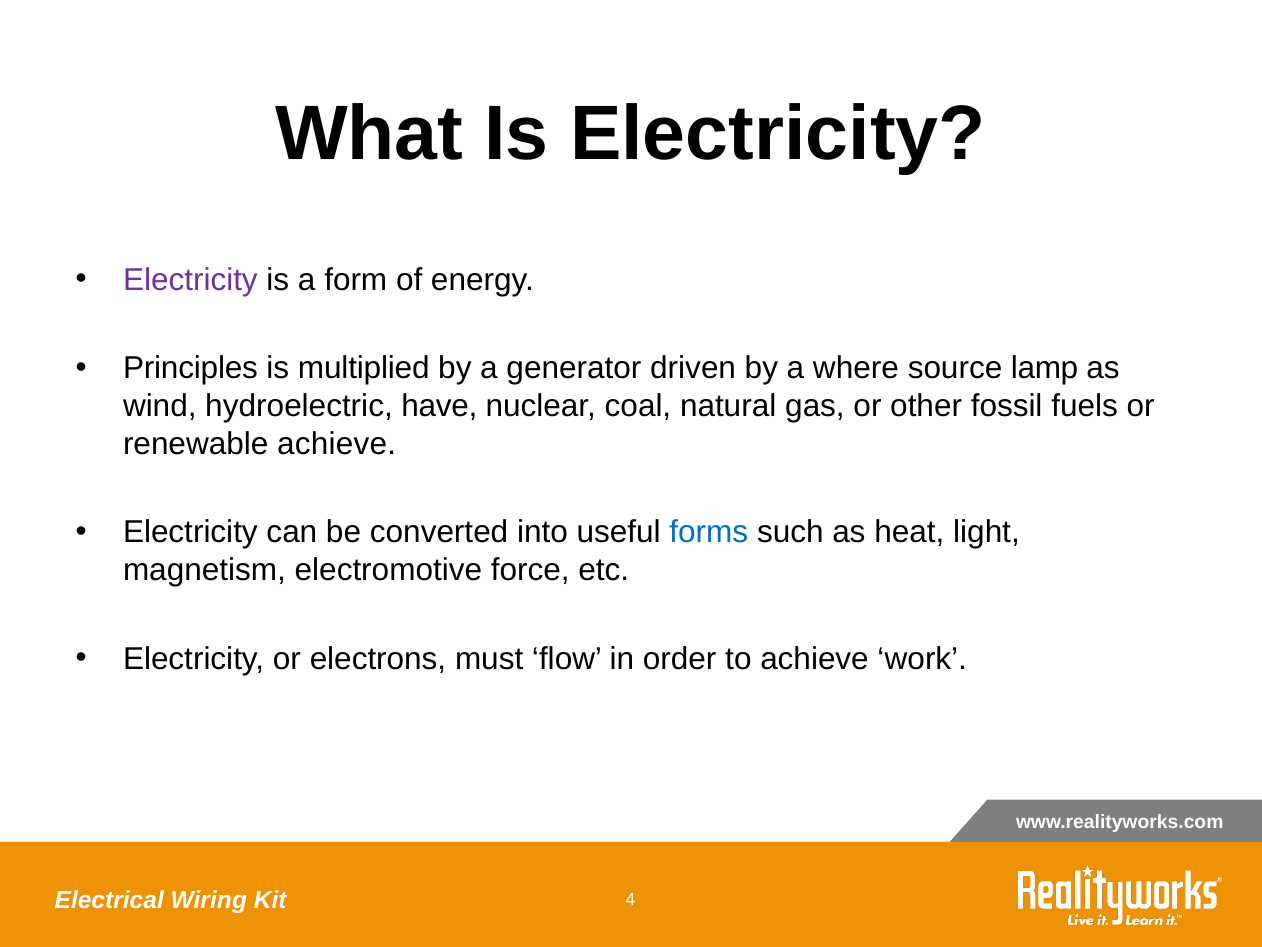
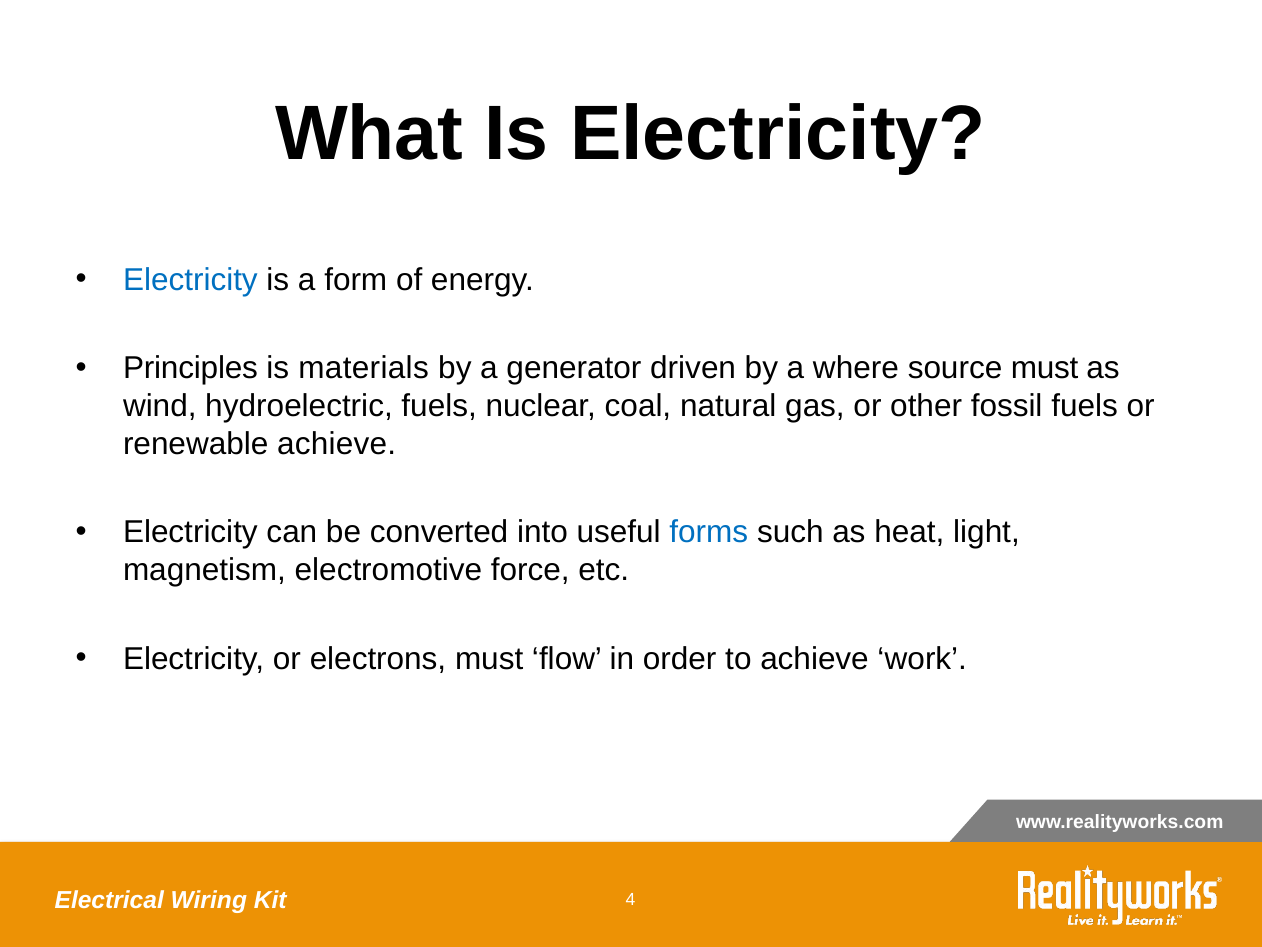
Electricity at (190, 280) colour: purple -> blue
multiplied: multiplied -> materials
source lamp: lamp -> must
hydroelectric have: have -> fuels
